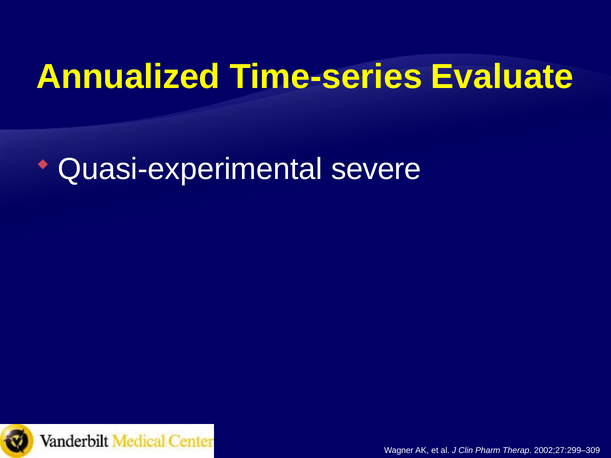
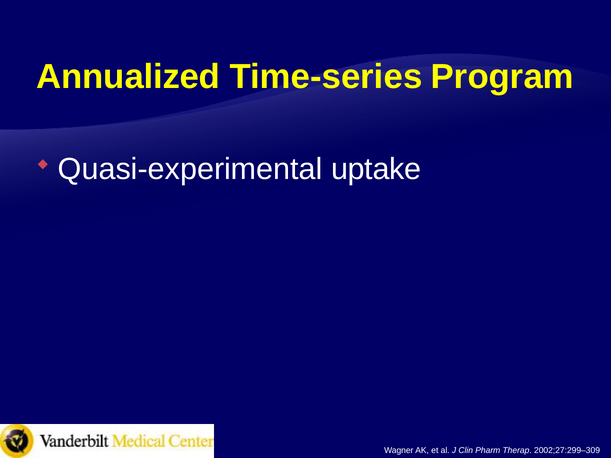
Evaluate: Evaluate -> Program
severe: severe -> uptake
